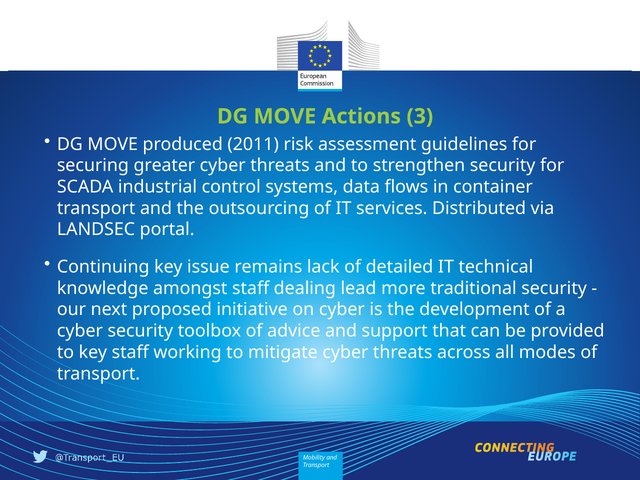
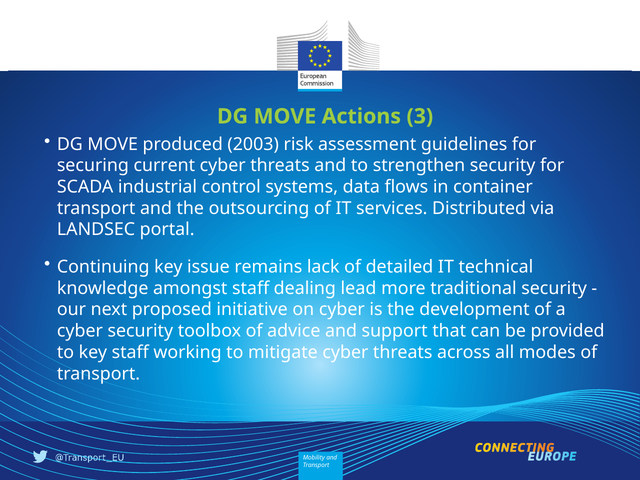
2011: 2011 -> 2003
greater: greater -> current
